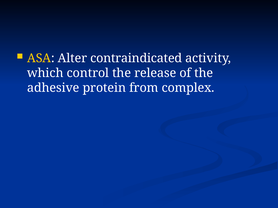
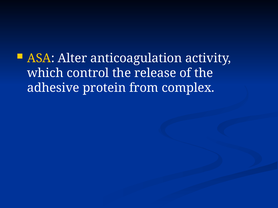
contraindicated: contraindicated -> anticoagulation
